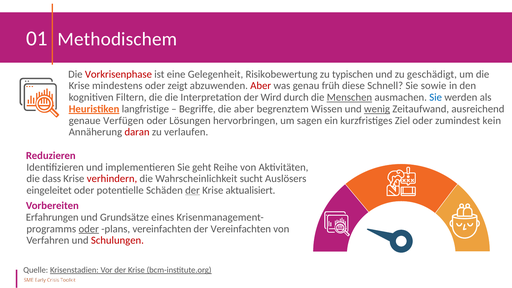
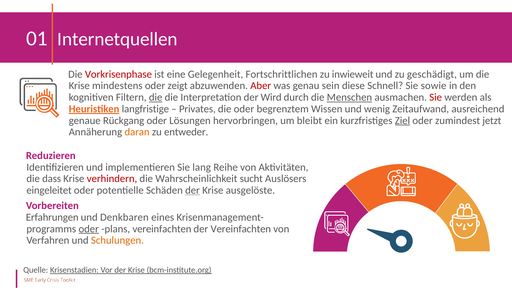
Methodischem: Methodischem -> Internetquellen
Risikobewertung: Risikobewertung -> Fortschrittlichen
typischen: typischen -> inwieweit
früh: früh -> sein
die at (156, 97) underline: none -> present
Sie at (436, 97) colour: blue -> red
Begriffe: Begriffe -> Privates
die aber: aber -> oder
wenig underline: present -> none
Verfügen: Verfügen -> Rückgang
sagen: sagen -> bleibt
Ziel underline: none -> present
kein: kein -> jetzt
daran colour: red -> orange
verlaufen: verlaufen -> entweder
geht: geht -> lang
aktualisiert: aktualisiert -> ausgelöste
Grundsätze: Grundsätze -> Denkbaren
Schulungen colour: red -> orange
